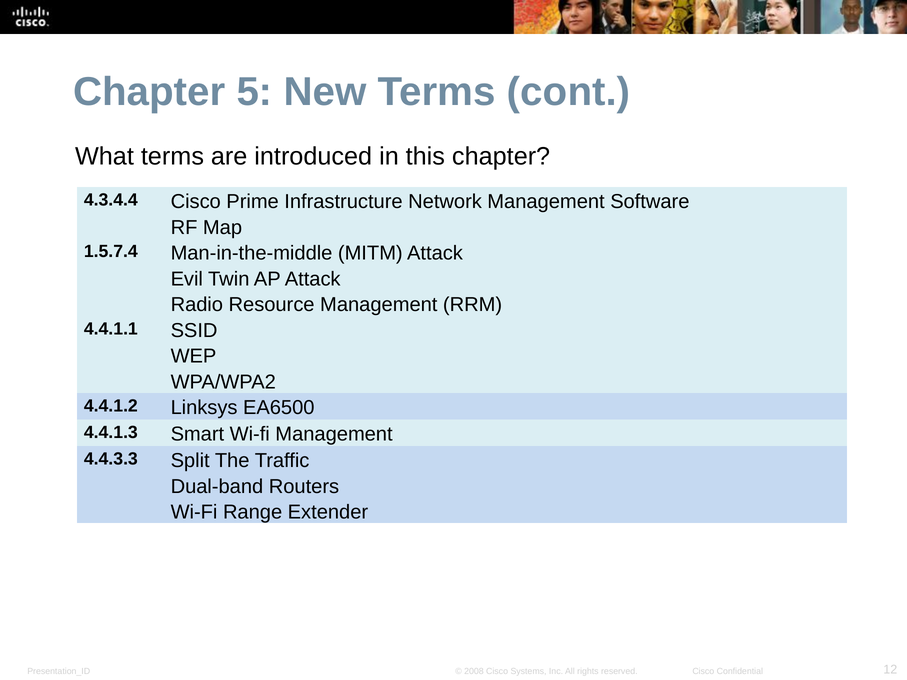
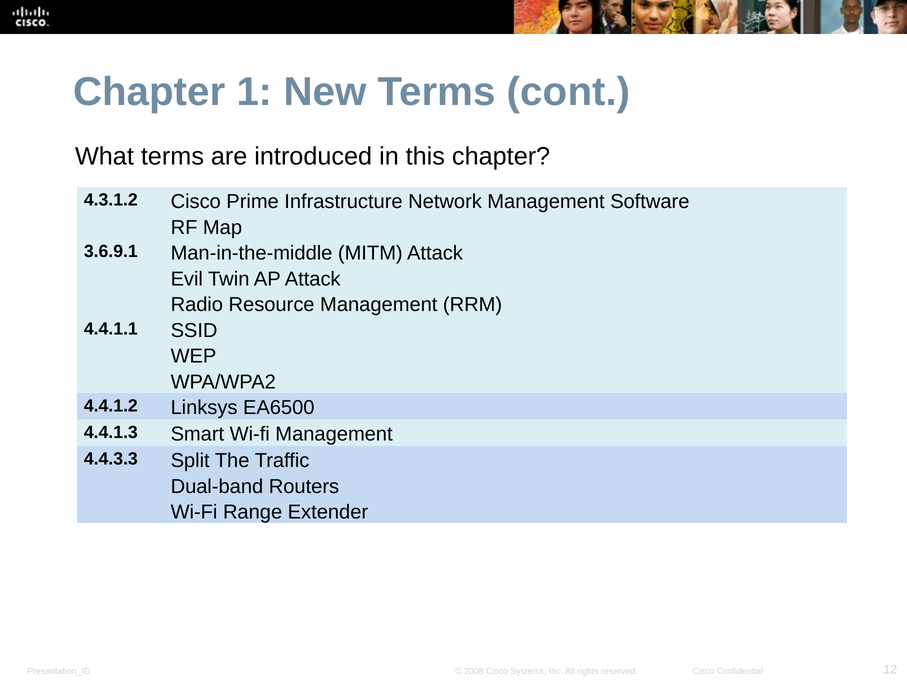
5: 5 -> 1
4.3.4.4: 4.3.4.4 -> 4.3.1.2
1.5.7.4: 1.5.7.4 -> 3.6.9.1
